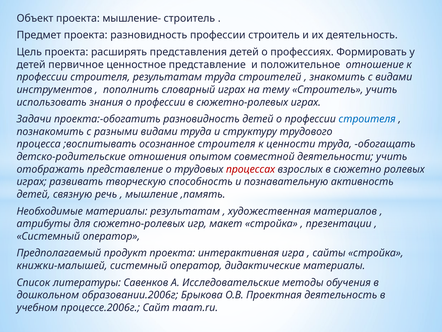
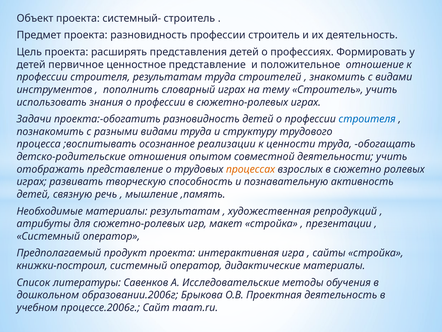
мышление-: мышление- -> системный-
осознанное строителя: строителя -> реализации
процессах colour: red -> orange
материалов: материалов -> репродукций
книжки-малышей: книжки-малышей -> книжки-построил
